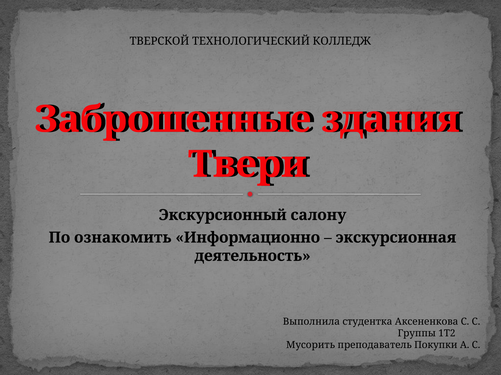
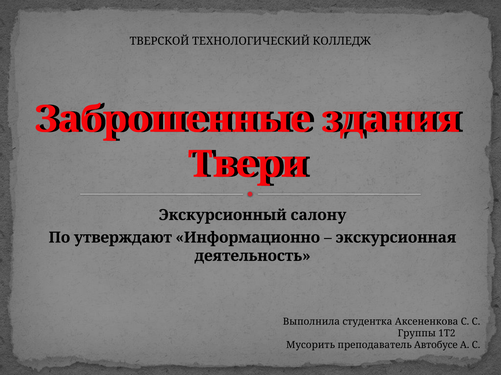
ознакомить: ознакомить -> утверждают
Покупки: Покупки -> Автобусе
